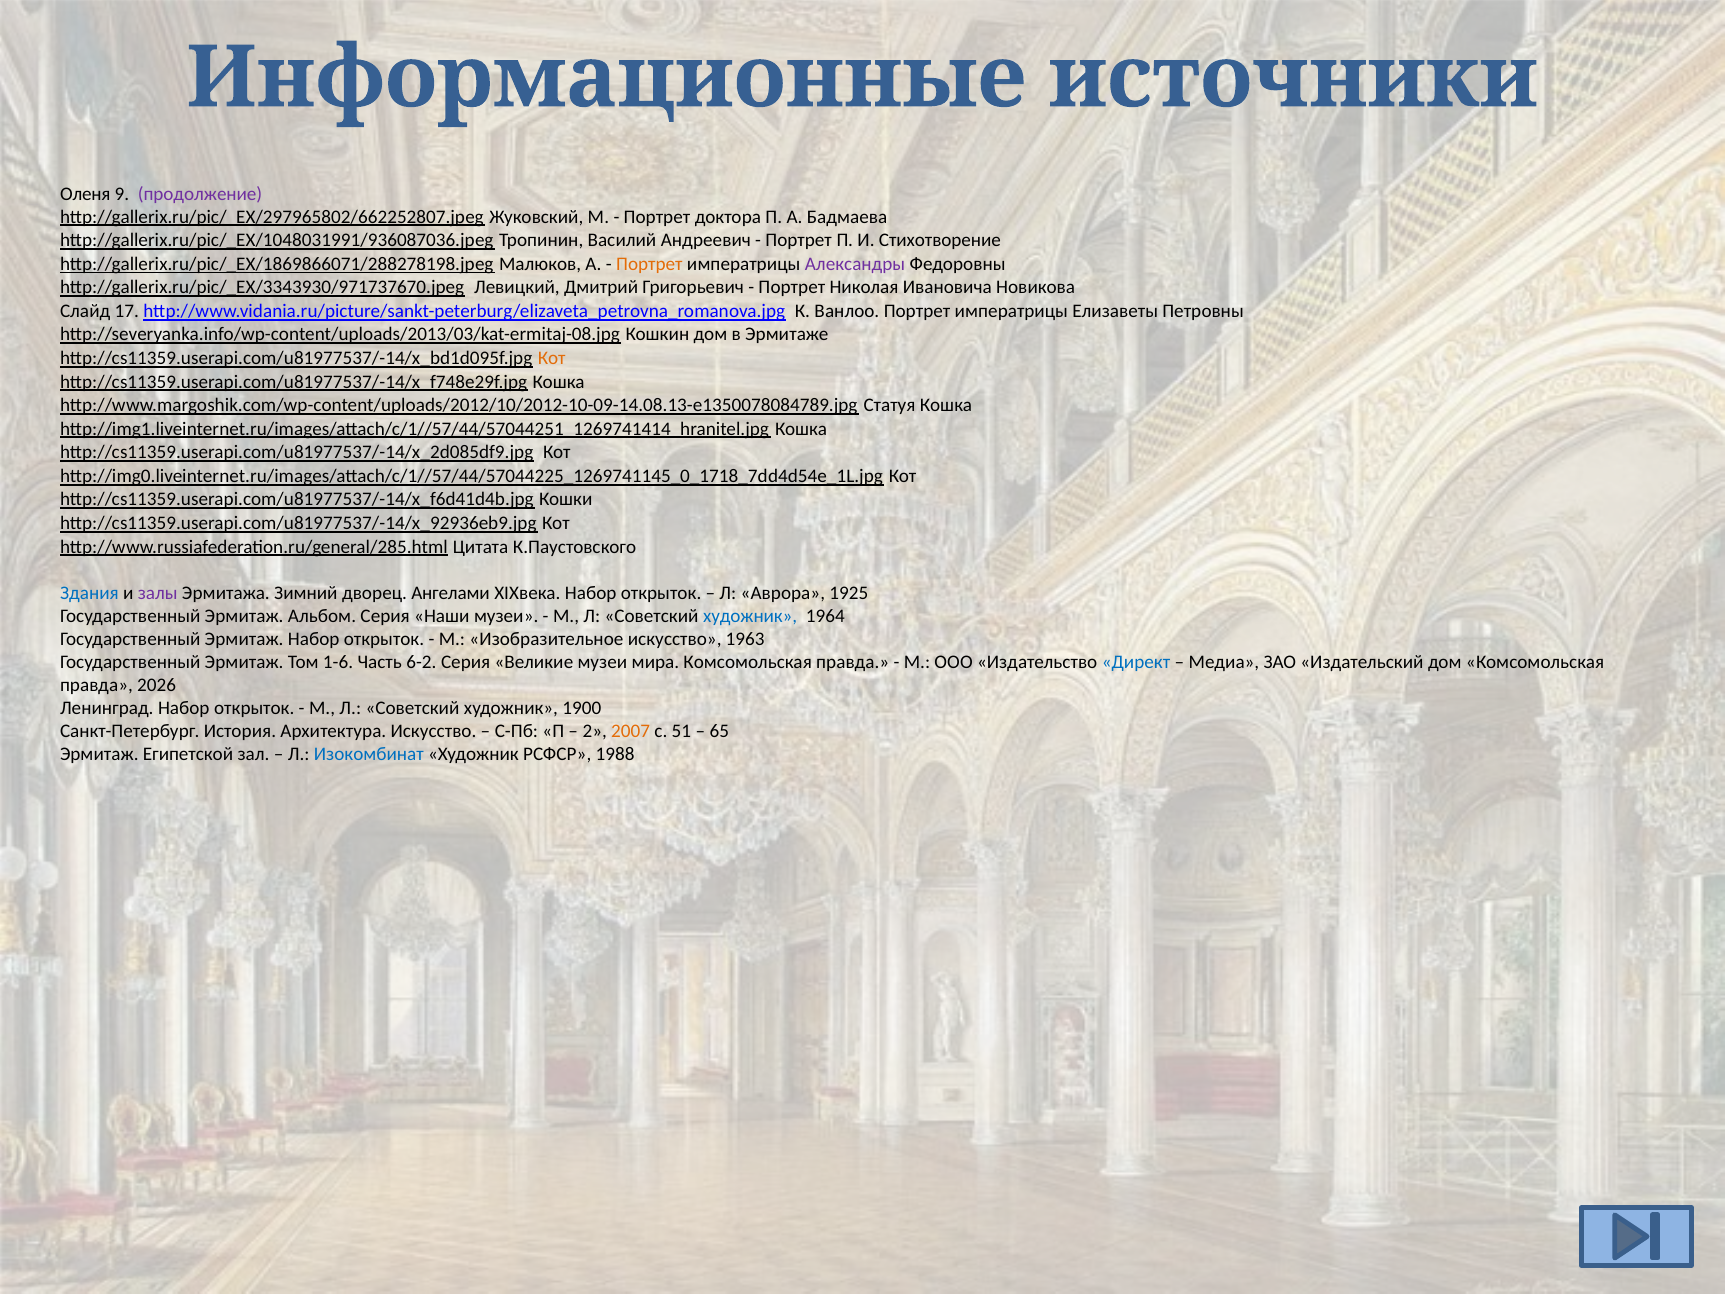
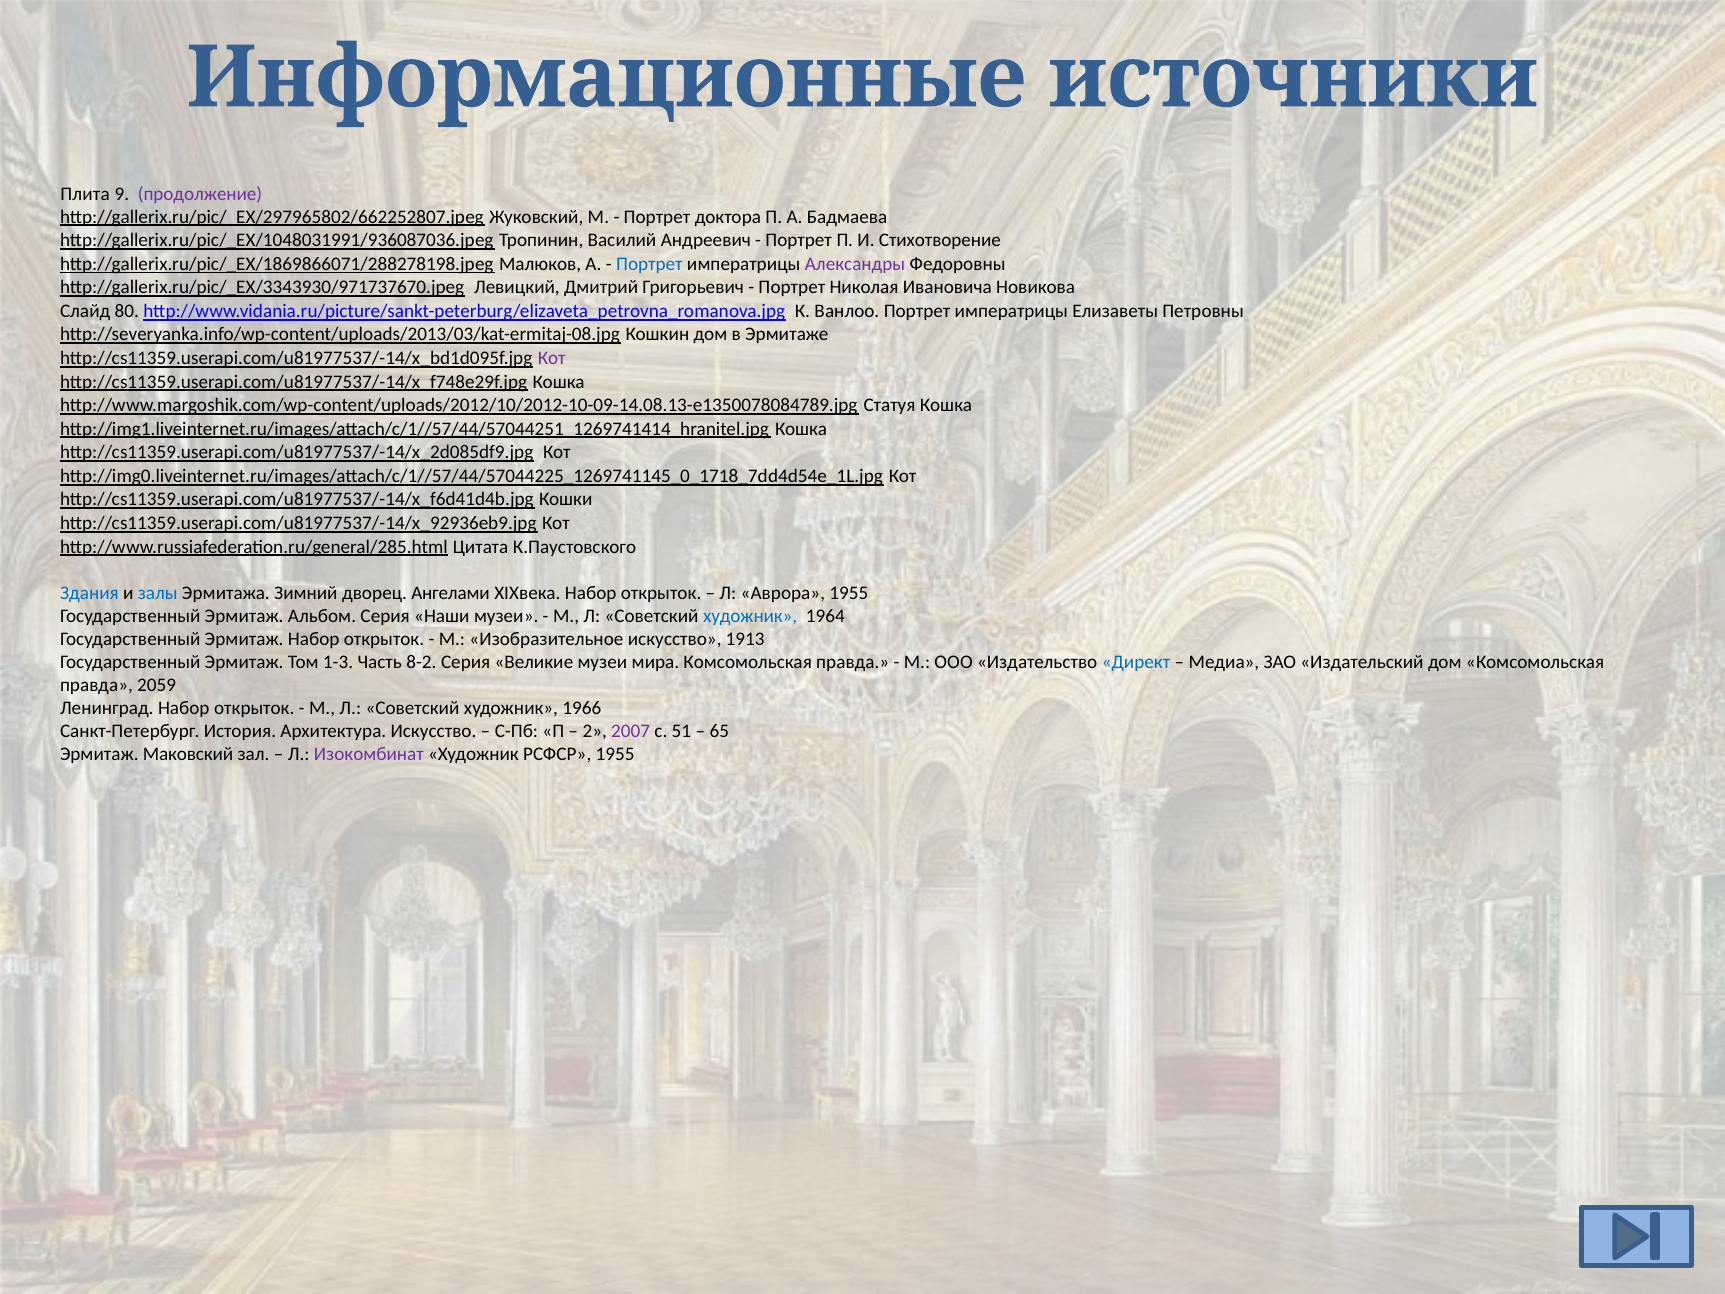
Оленя: Оленя -> Плита
Портрет at (649, 264) colour: orange -> blue
17: 17 -> 80
Кот at (552, 358) colour: orange -> purple
залы colour: purple -> blue
Аврора 1925: 1925 -> 1955
1963: 1963 -> 1913
1-6: 1-6 -> 1-3
6-2: 6-2 -> 8-2
2026: 2026 -> 2059
1900: 1900 -> 1966
2007 colour: orange -> purple
Египетской: Египетской -> Маковский
Изокомбинат colour: blue -> purple
РСФСР 1988: 1988 -> 1955
